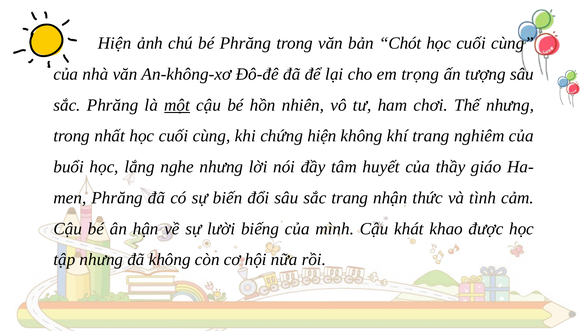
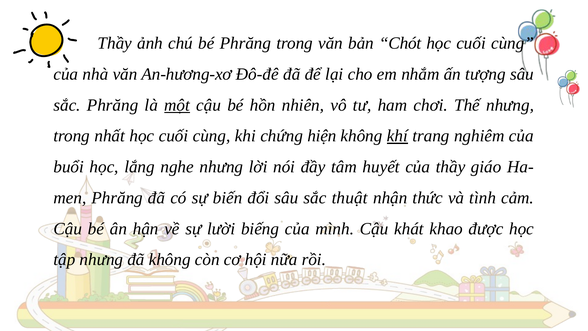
Hiện at (115, 43): Hiện -> Thầy
An-không-xơ: An-không-xơ -> An-hương-xơ
trọng: trọng -> nhắm
khí underline: none -> present
sắc trang: trang -> thuật
